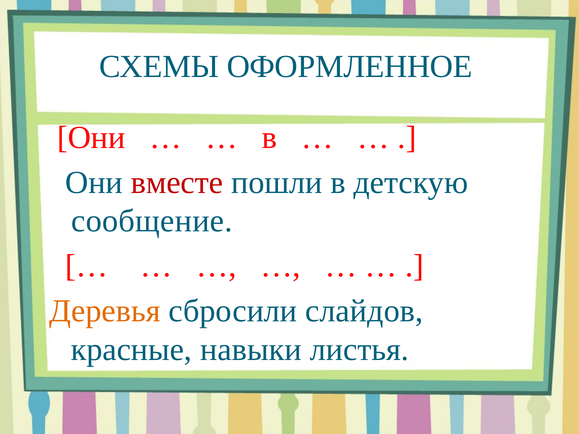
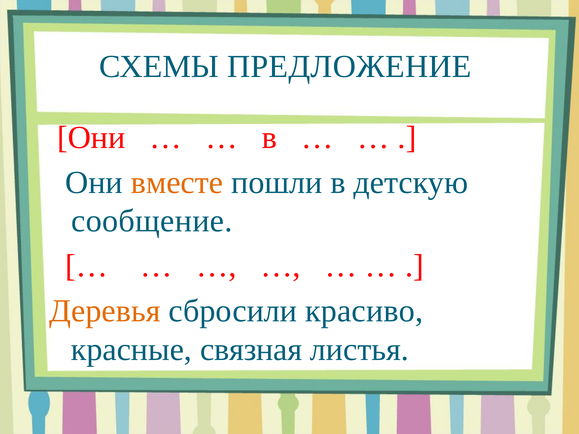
ОФОРМЛЕННОЕ: ОФОРМЛЕННОЕ -> ПРЕДЛОЖЕНИЕ
вместе colour: red -> orange
слайдов: слайдов -> красиво
навыки: навыки -> связная
